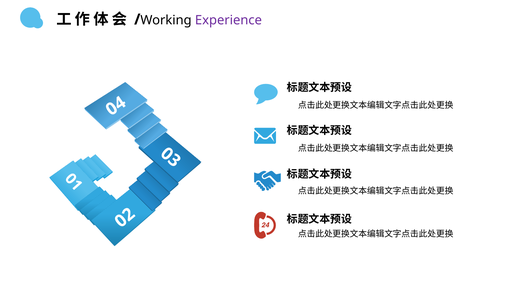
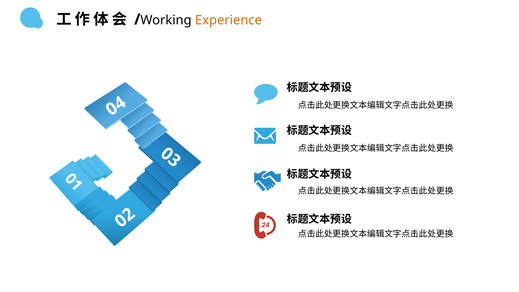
Experience colour: purple -> orange
